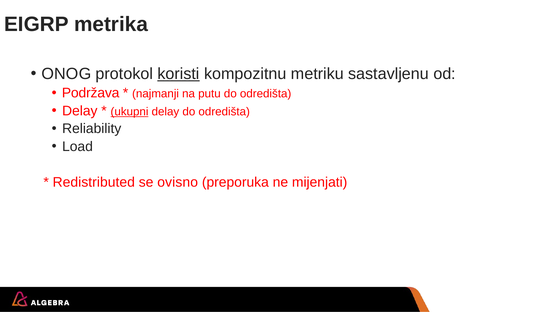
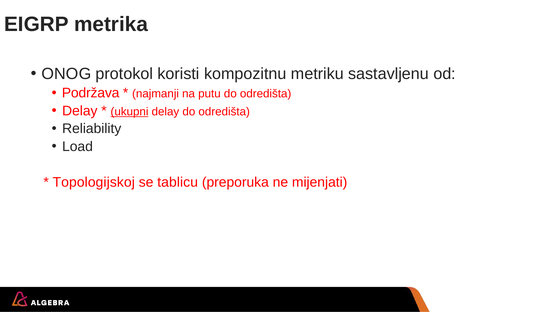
koristi underline: present -> none
Redistributed: Redistributed -> Topologijskoj
ovisno: ovisno -> tablicu
